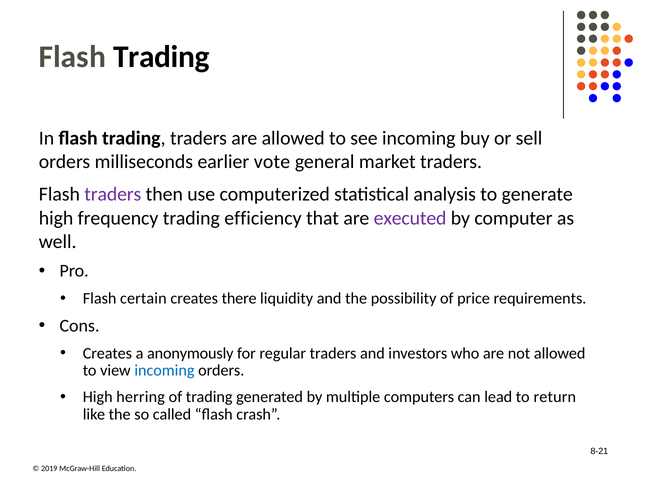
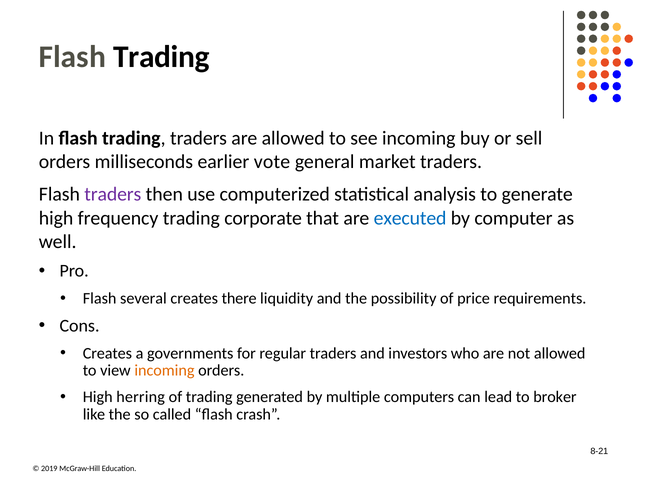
efficiency: efficiency -> corporate
executed colour: purple -> blue
certain: certain -> several
anonymously: anonymously -> governments
incoming at (164, 371) colour: blue -> orange
return: return -> broker
